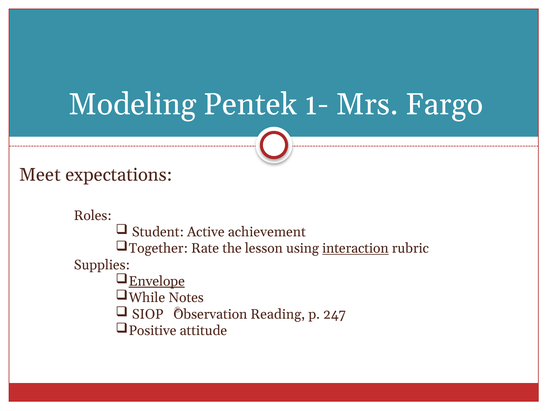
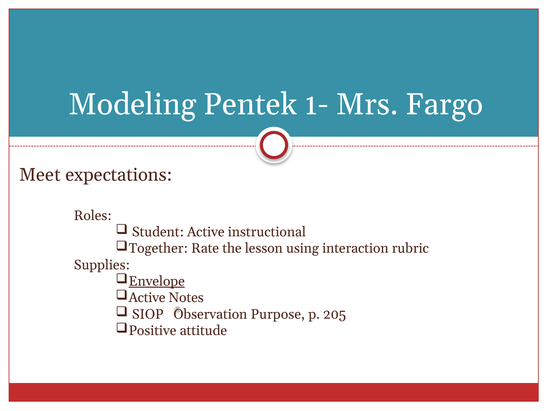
achievement: achievement -> instructional
interaction underline: present -> none
While at (147, 298): While -> Active
Reading: Reading -> Purpose
247: 247 -> 205
